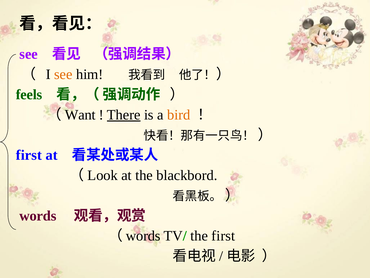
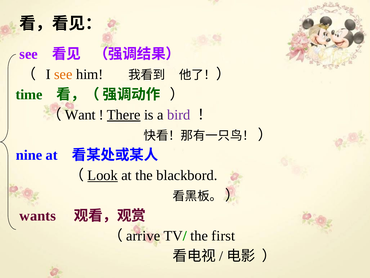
feels: feels -> time
bird colour: orange -> purple
first at (29, 155): first -> nine
Look underline: none -> present
words at (38, 215): words -> wants
words at (143, 236): words -> arrive
